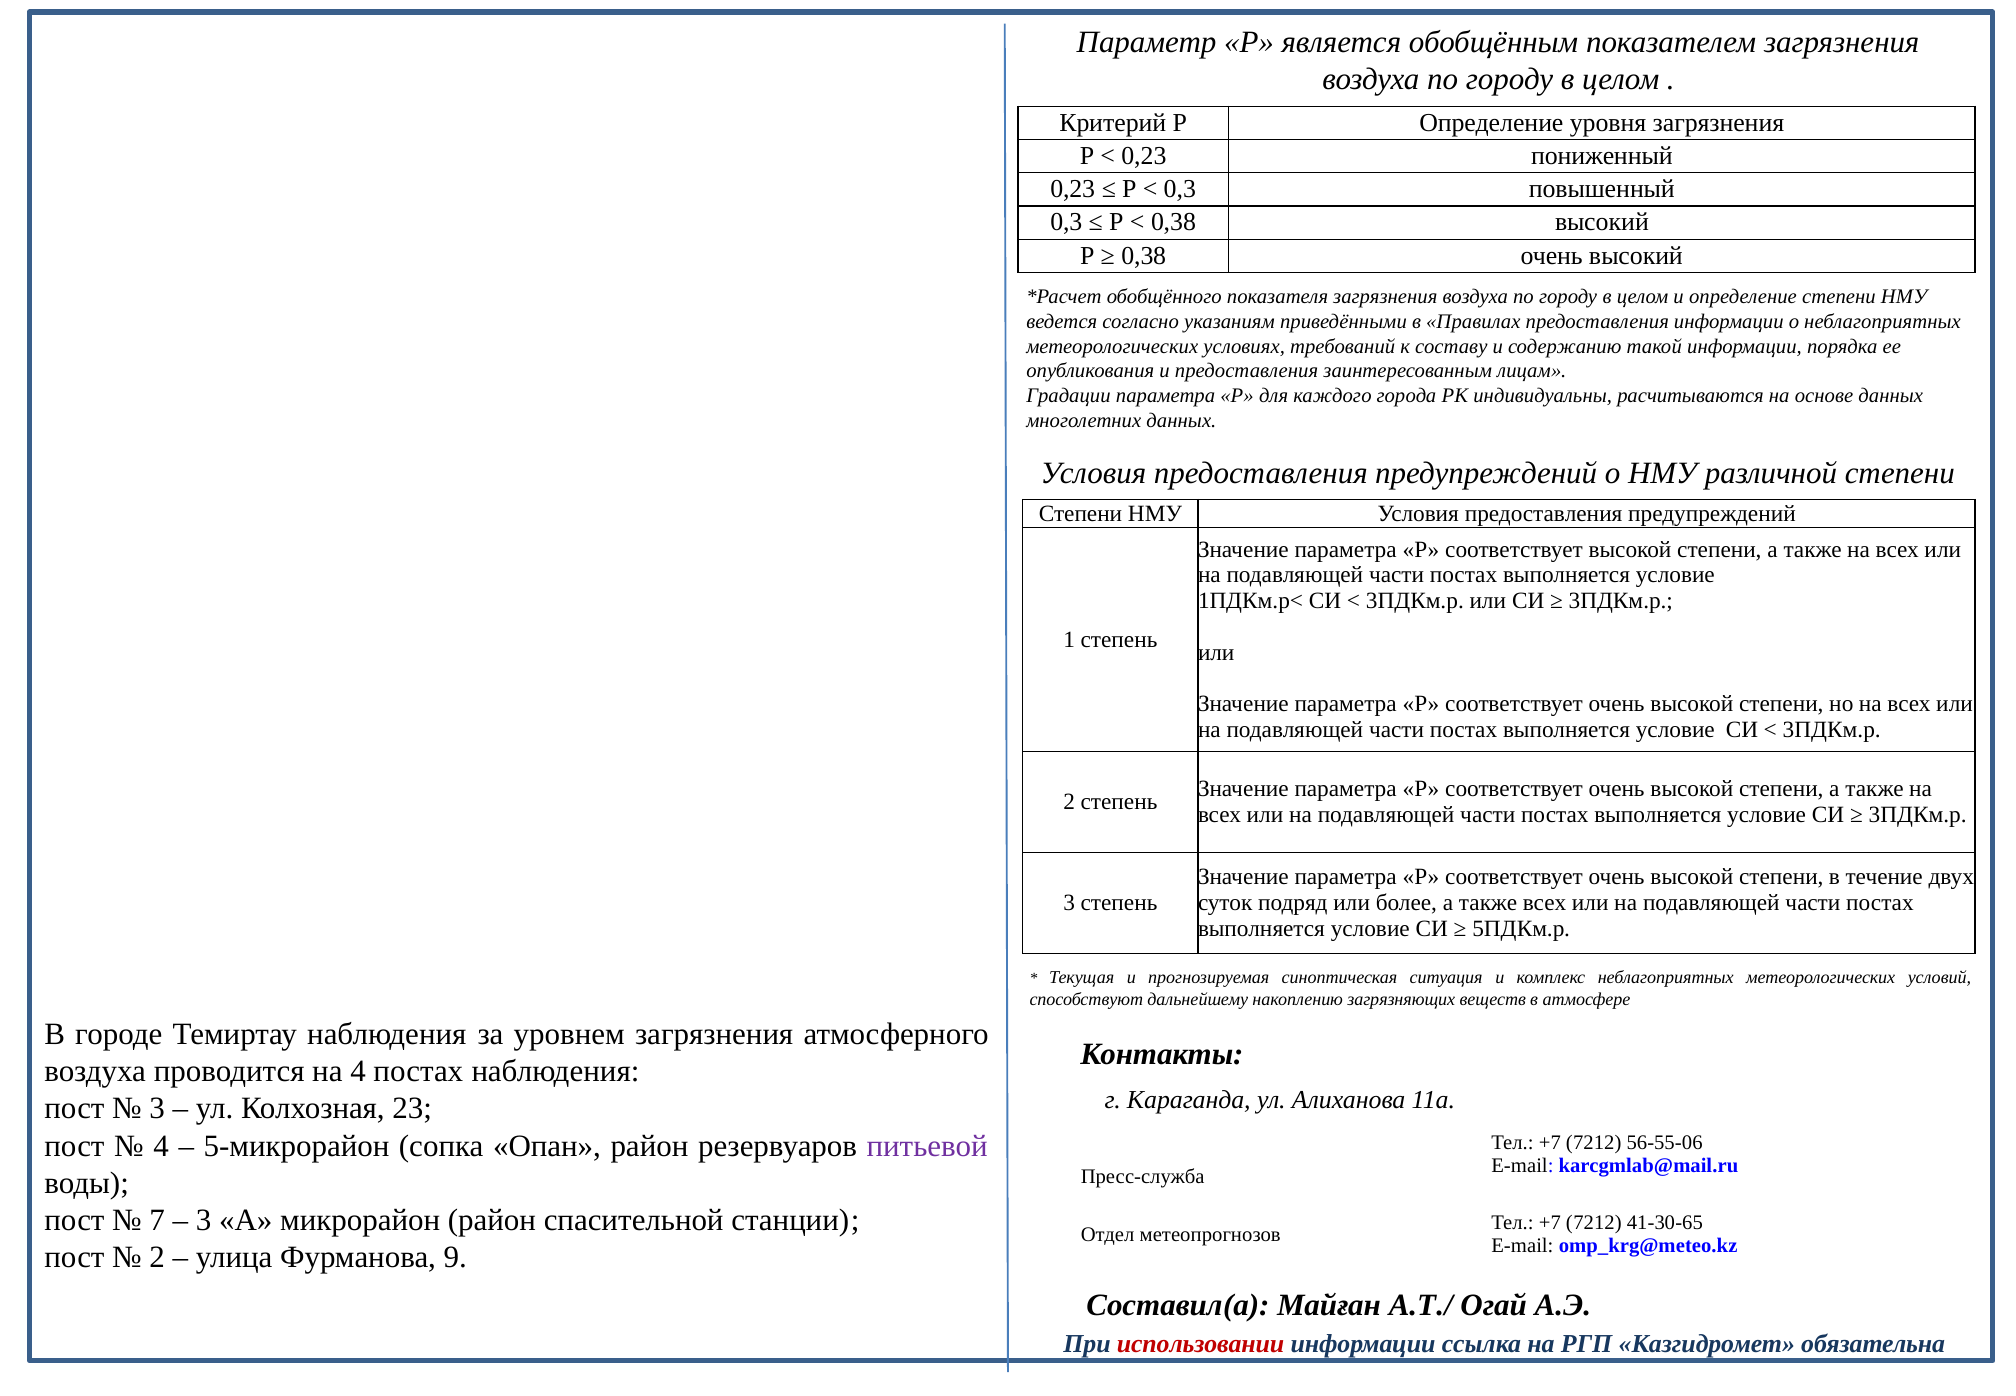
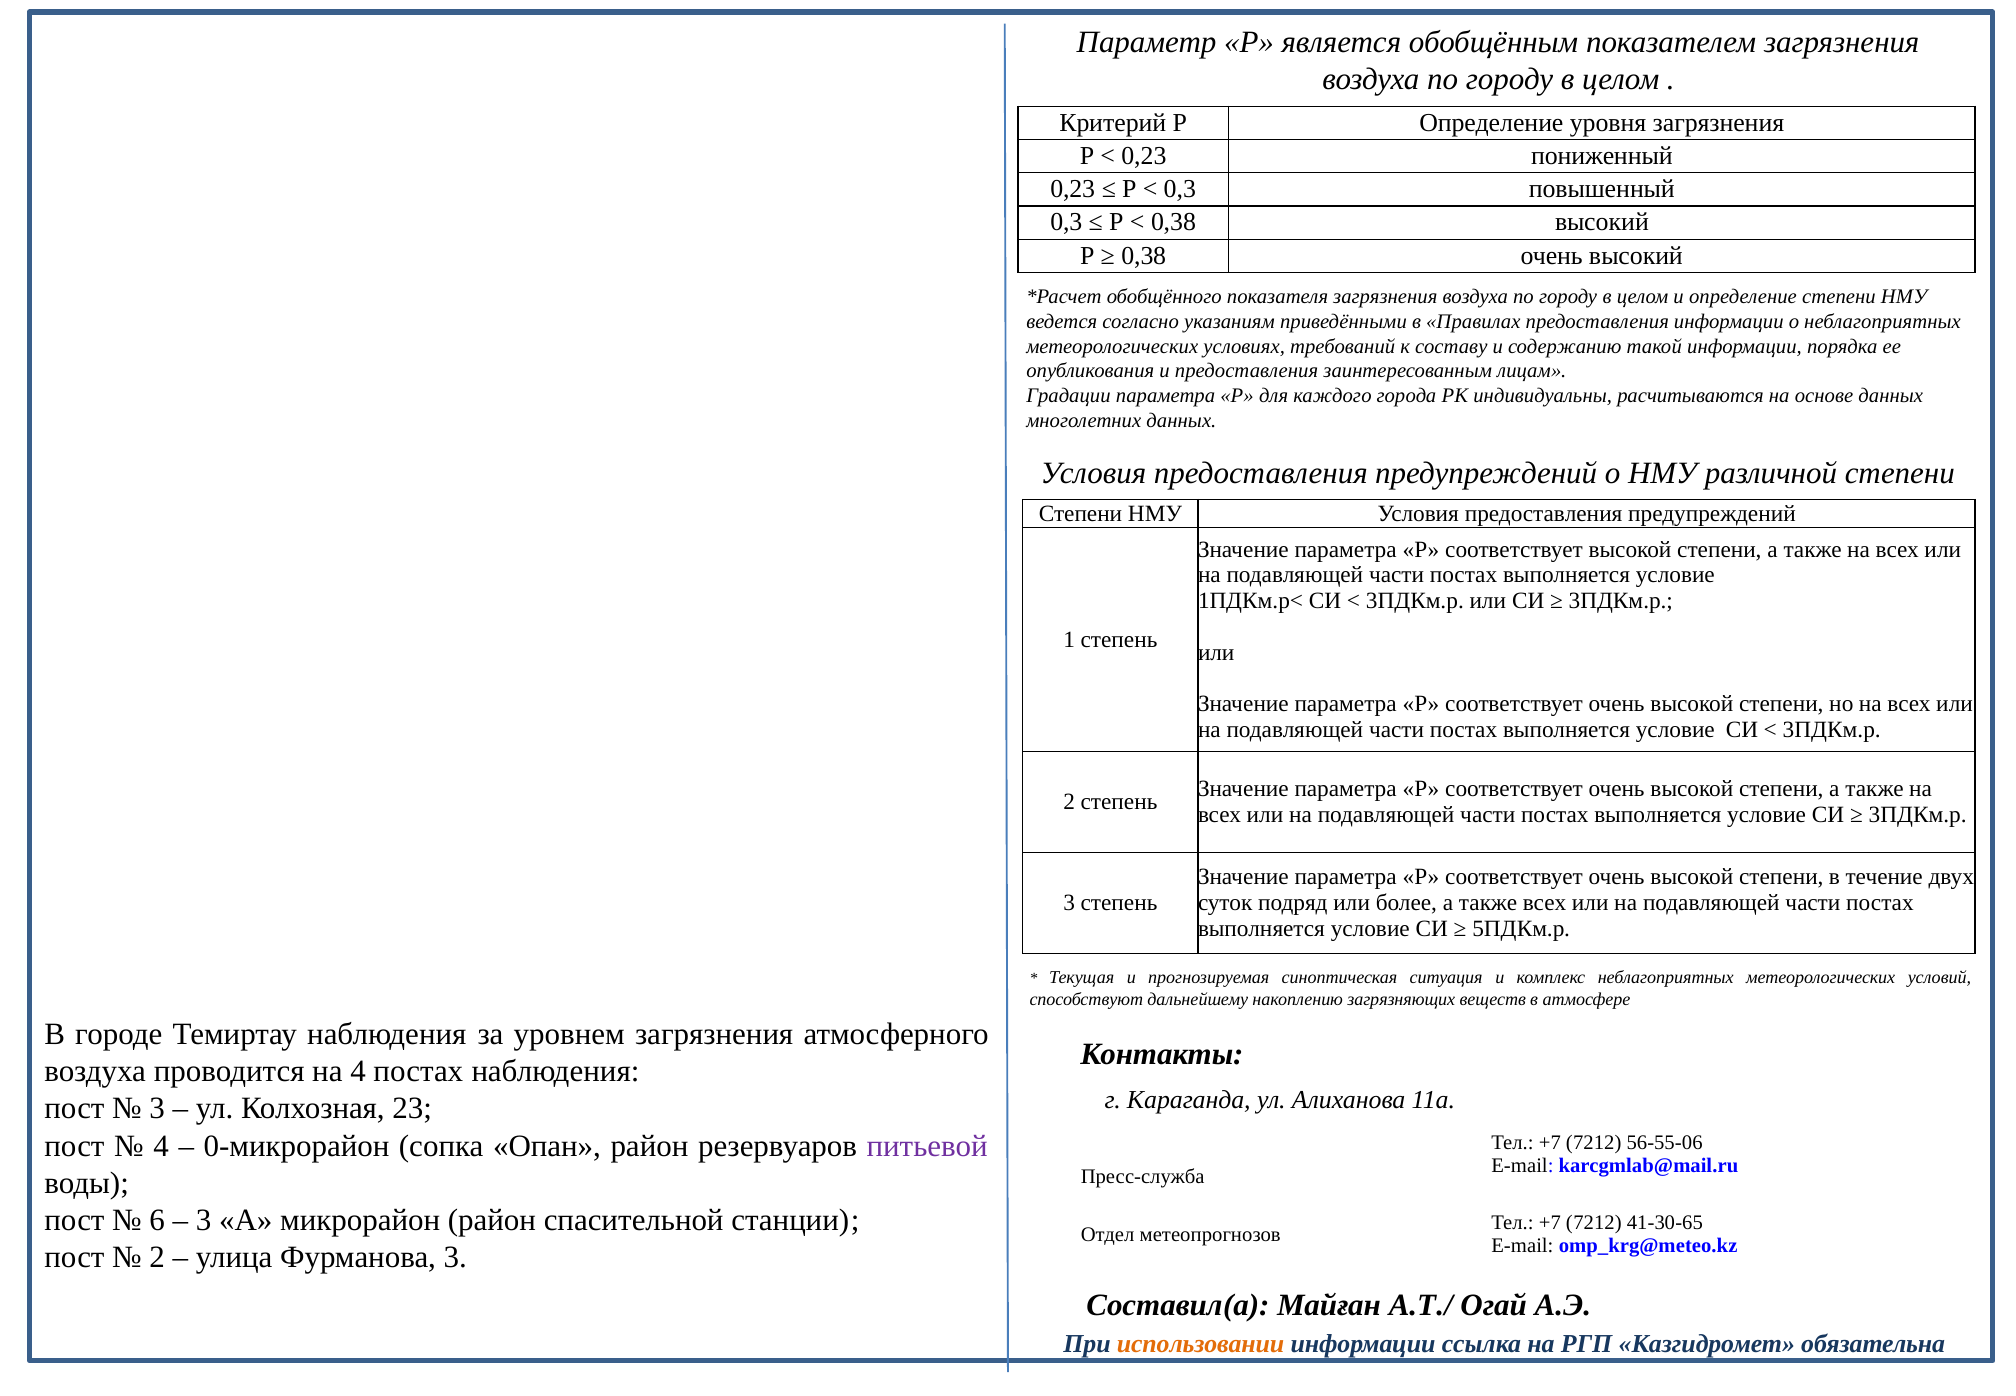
5-микрорайон: 5-микрорайон -> 0-микрорайон
7: 7 -> 6
Фурманова 9: 9 -> 3
использовании colour: red -> orange
